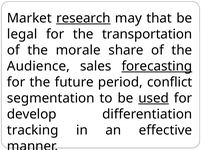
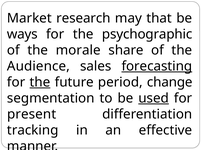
research underline: present -> none
legal: legal -> ways
transportation: transportation -> psychographic
the at (40, 83) underline: none -> present
conflict: conflict -> change
develop: develop -> present
